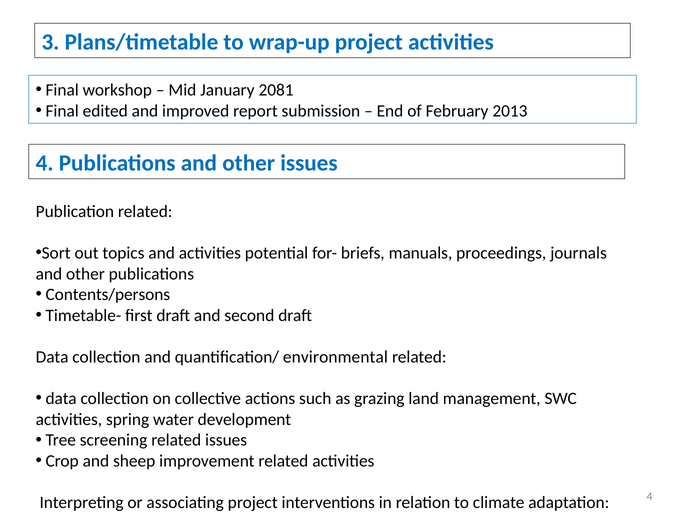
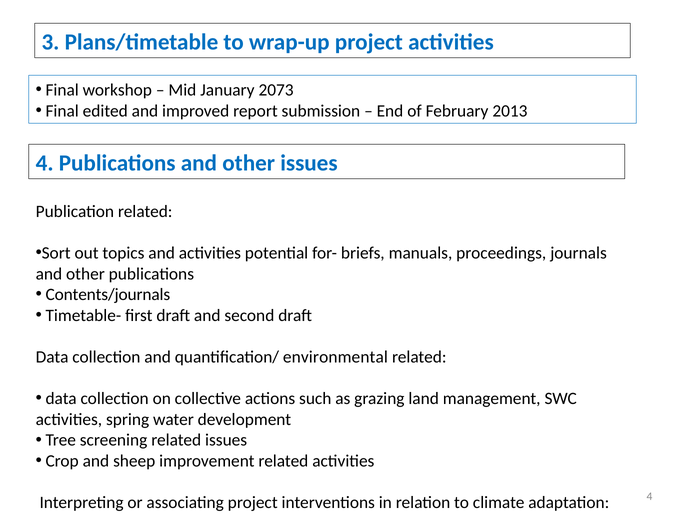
2081: 2081 -> 2073
Contents/persons: Contents/persons -> Contents/journals
